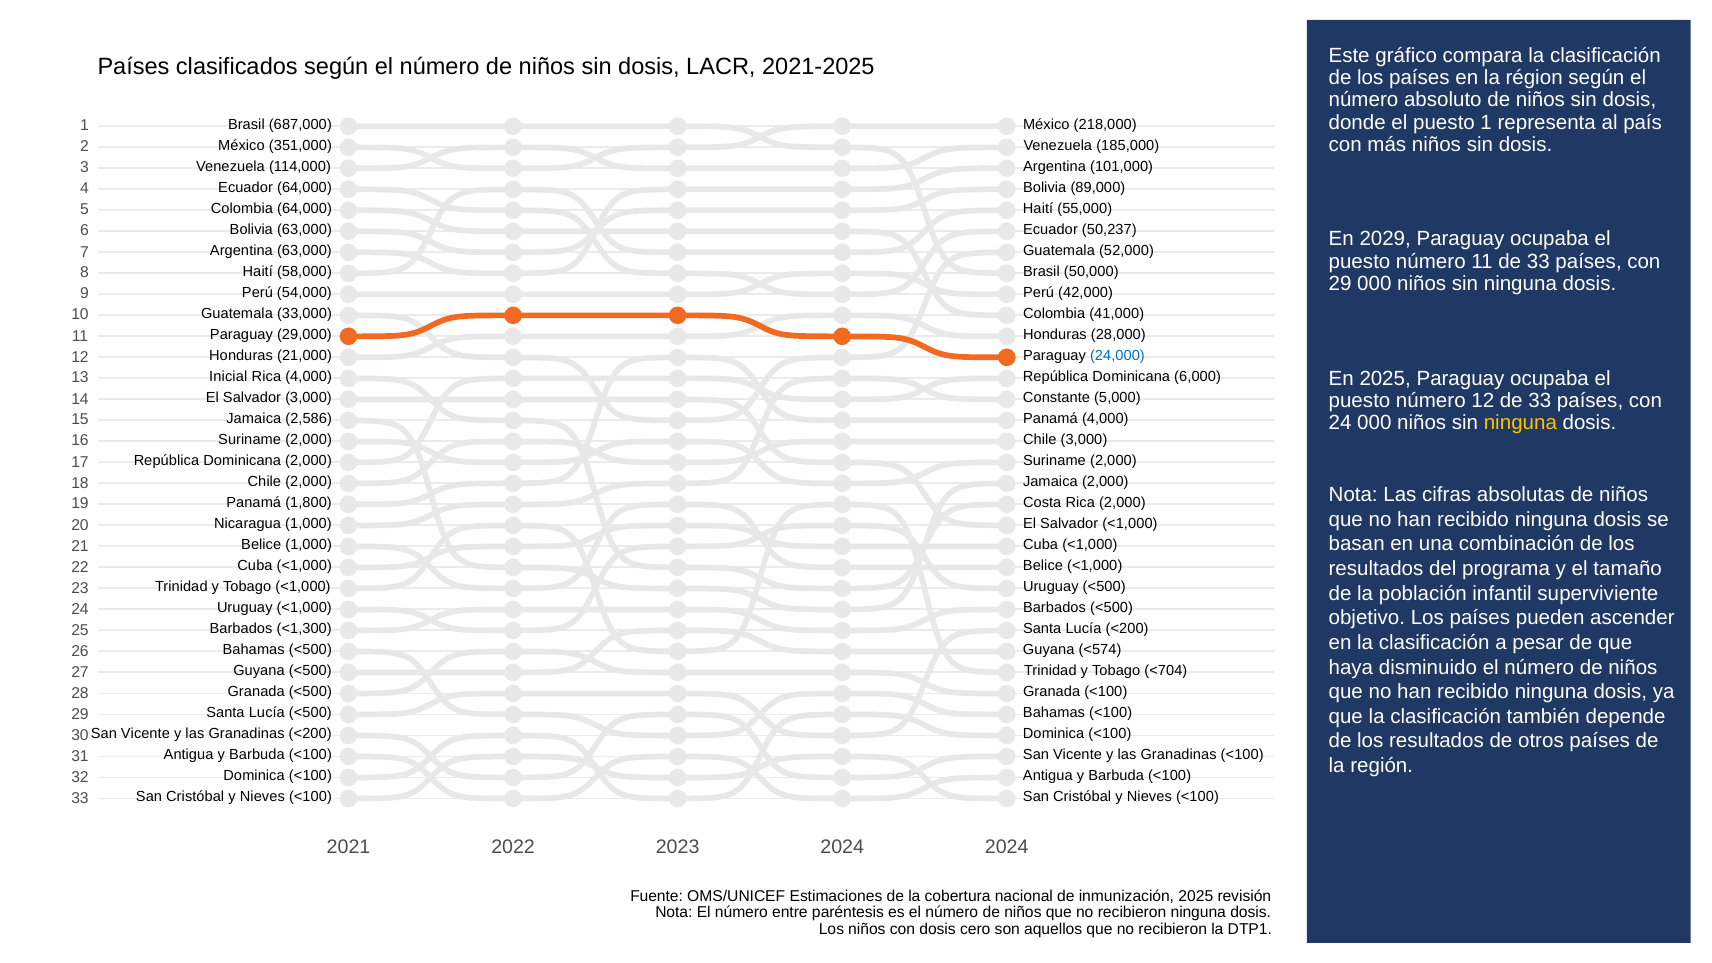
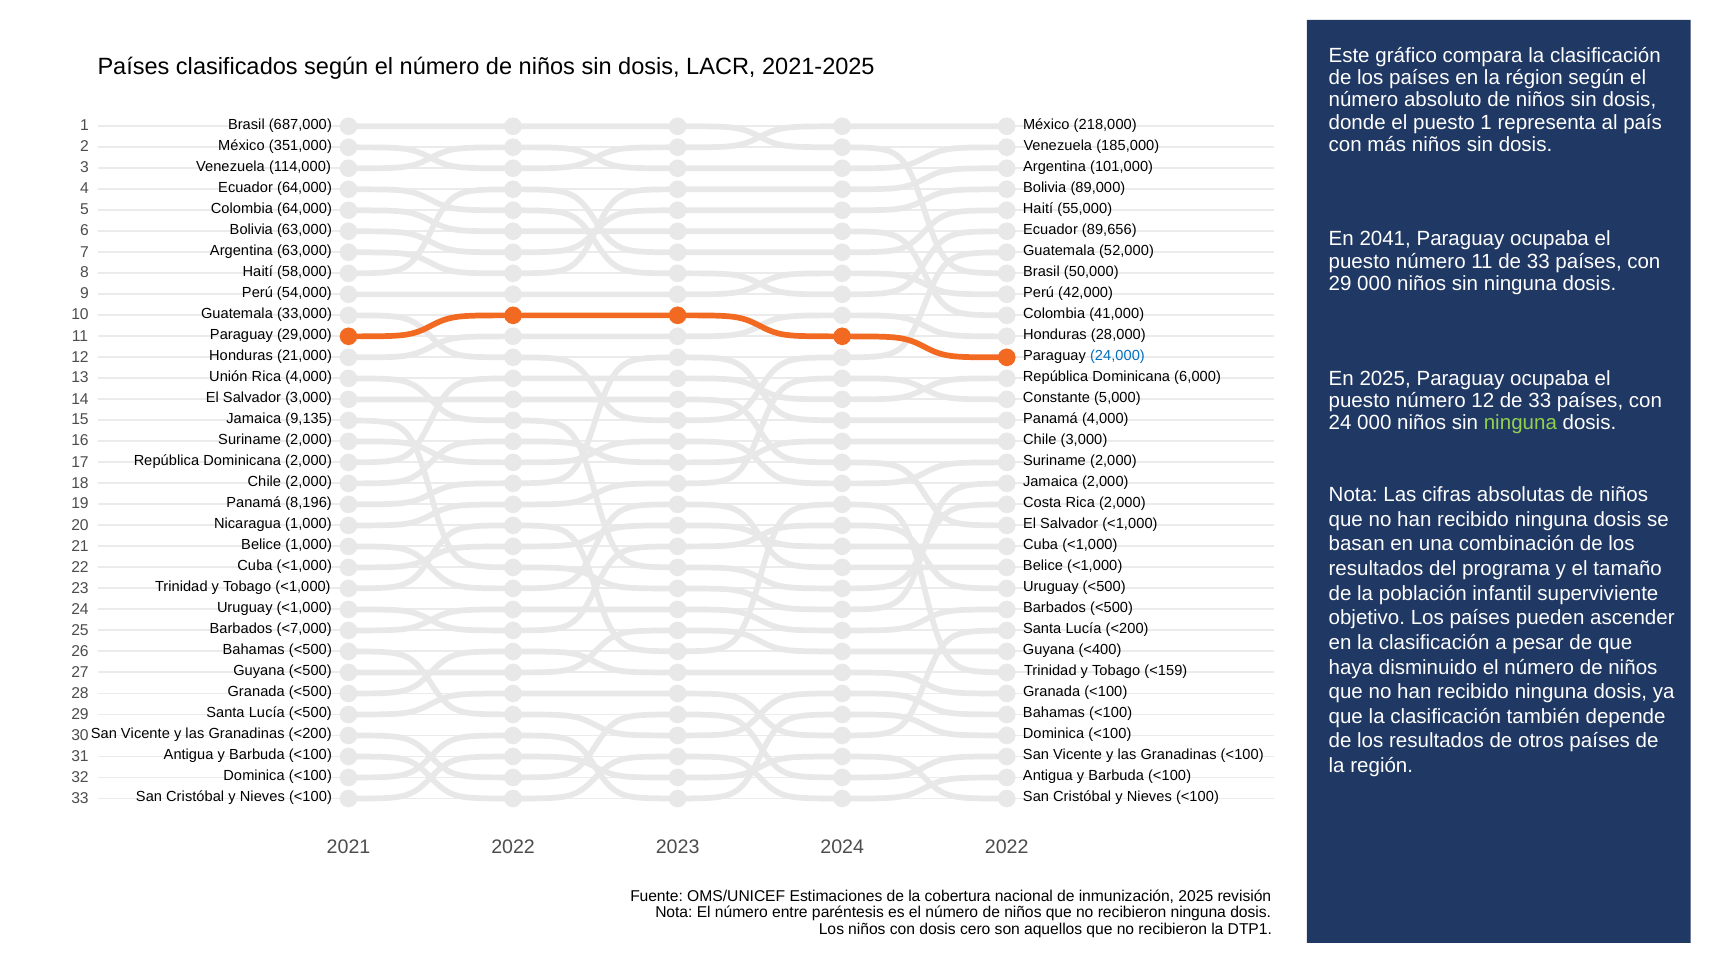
50,237: 50,237 -> 89,656
2029: 2029 -> 2041
Inicial: Inicial -> Unión
2,586: 2,586 -> 9,135
ninguna at (1520, 423) colour: yellow -> light green
1,800: 1,800 -> 8,196
<1,300: <1,300 -> <7,000
<574: <574 -> <400
<704: <704 -> <159
2024 2024: 2024 -> 2022
